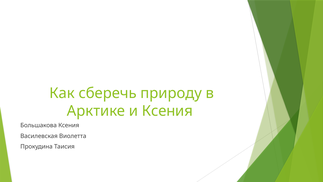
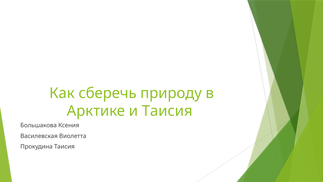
и Ксения: Ксения -> Таисия
